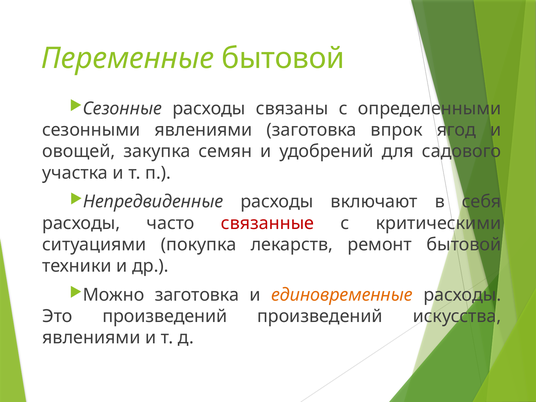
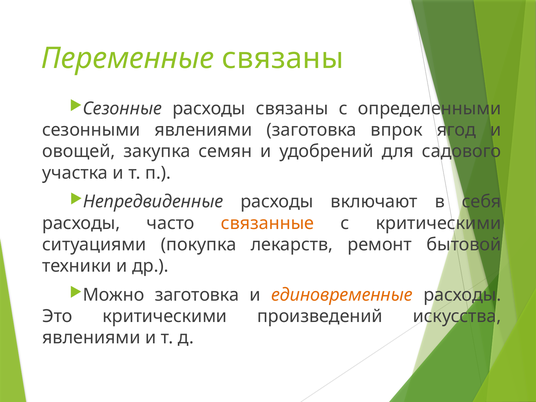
Переменные бытовой: бытовой -> связаны
связанные colour: red -> orange
Это произведений: произведений -> критическими
